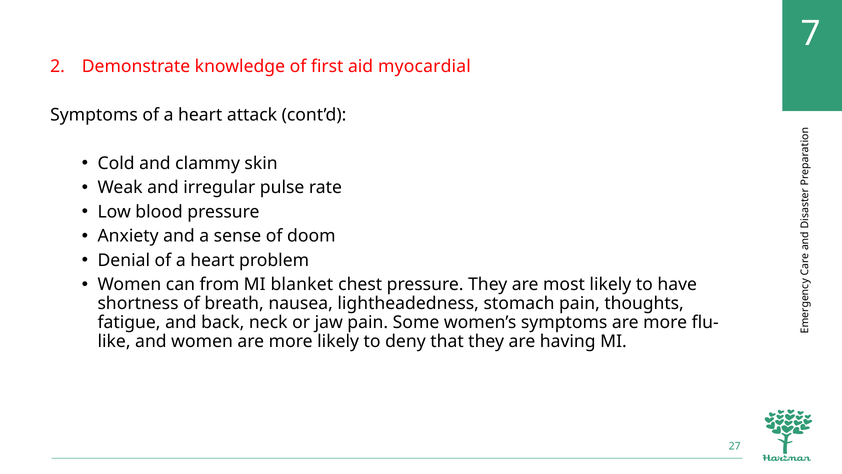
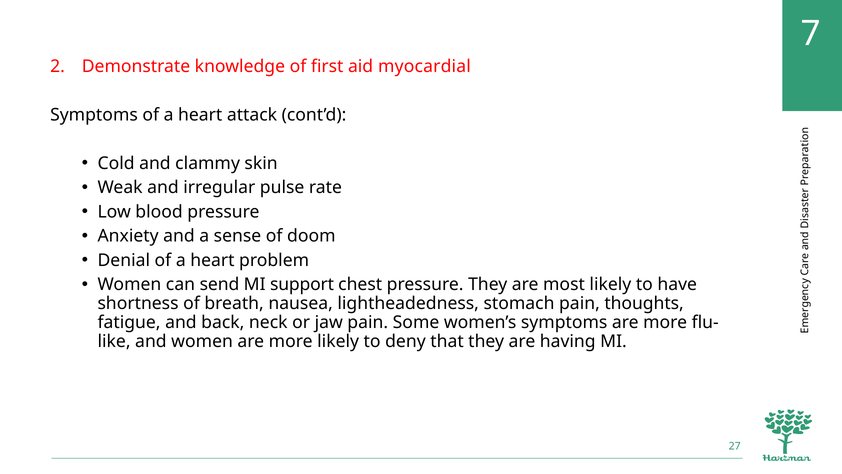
from: from -> send
blanket: blanket -> support
